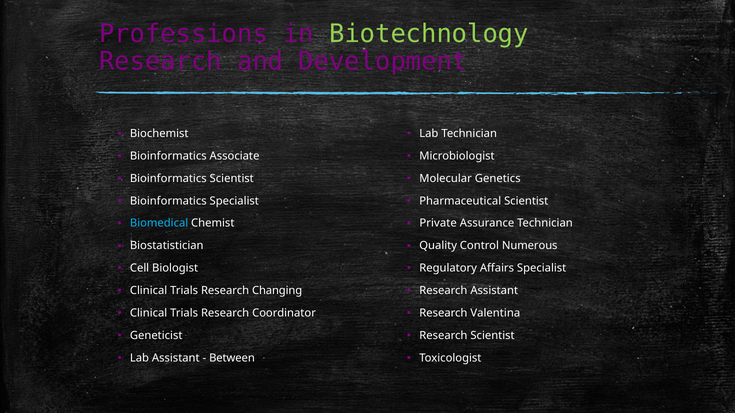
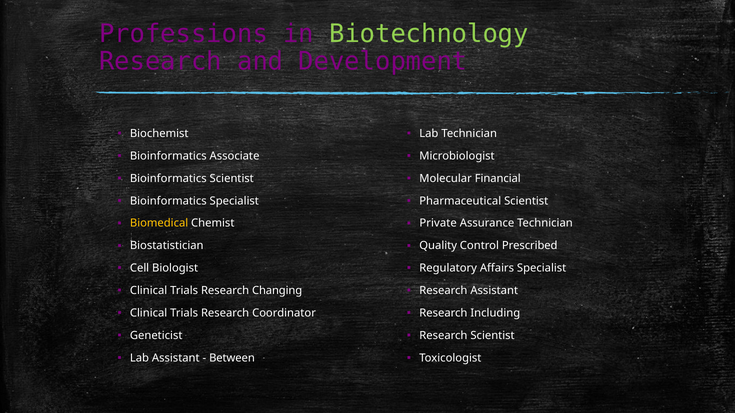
Genetics: Genetics -> Financial
Biomedical colour: light blue -> yellow
Numerous: Numerous -> Prescribed
Valentina: Valentina -> Including
